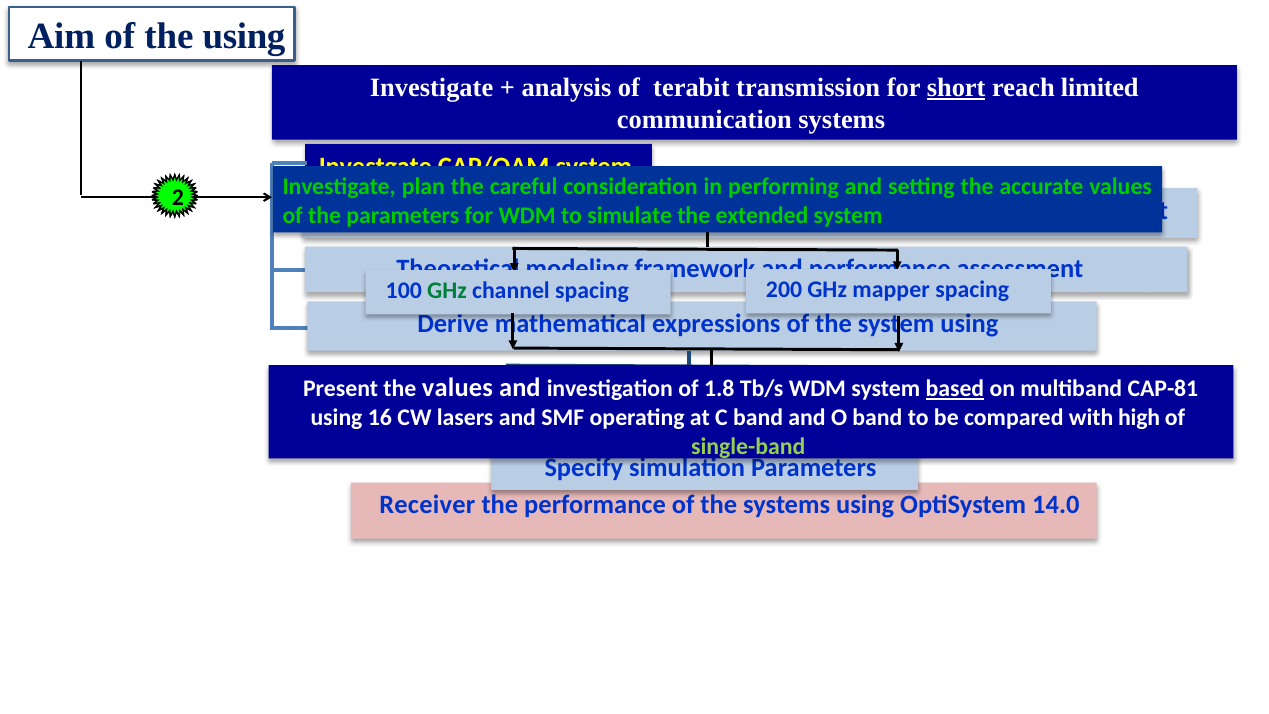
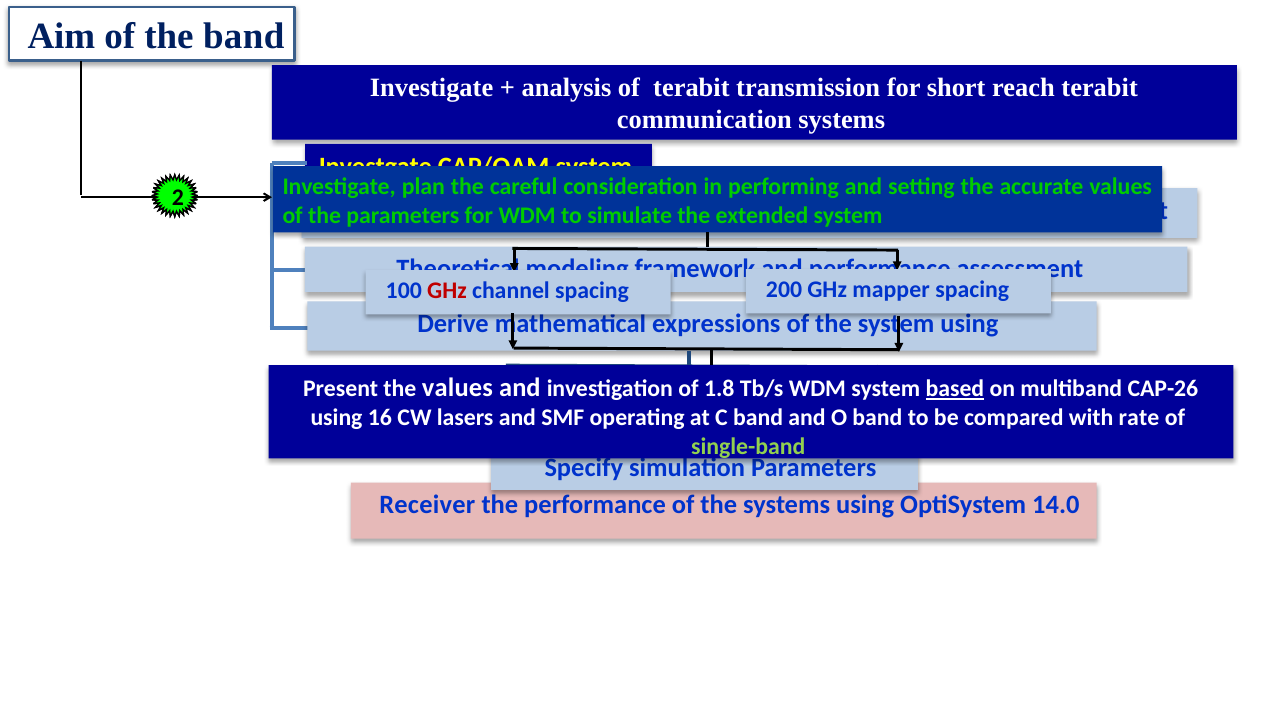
the using: using -> band
short underline: present -> none
reach limited: limited -> terabit
GHz at (447, 291) colour: green -> red
CAP-81: CAP-81 -> CAP-26
high: high -> rate
